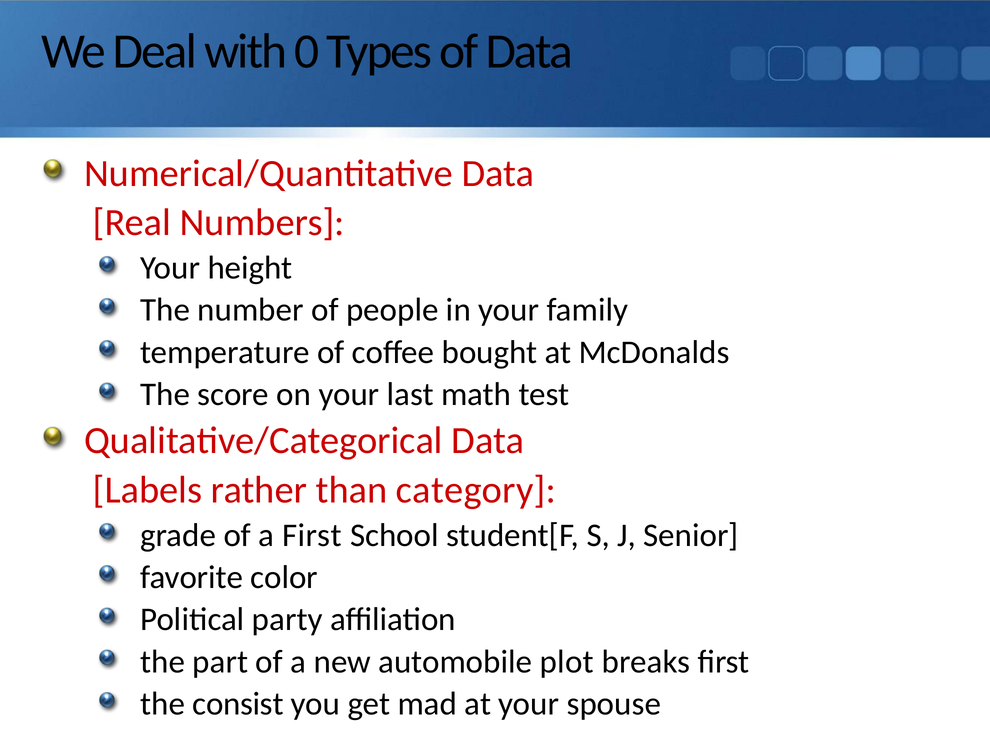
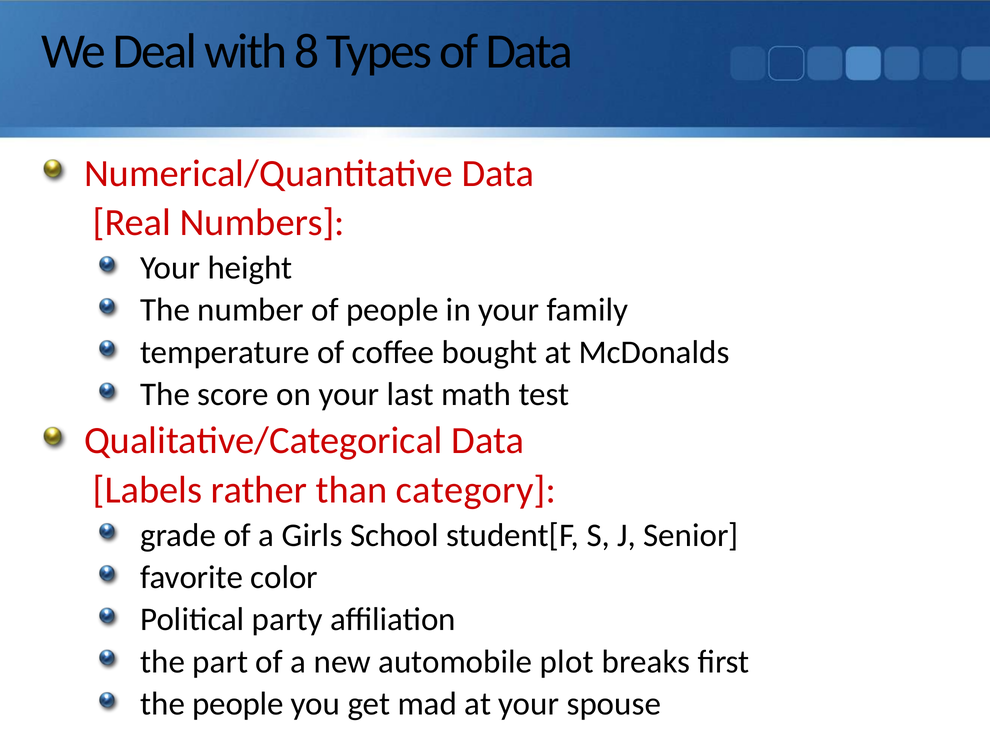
0: 0 -> 8
a First: First -> Girls
the consist: consist -> people
